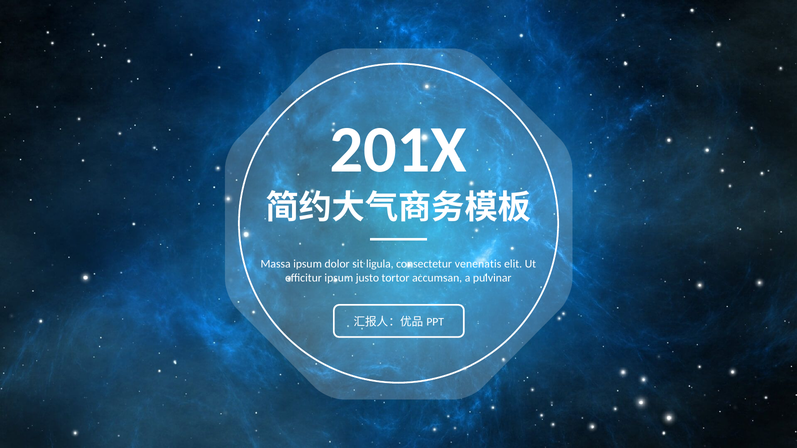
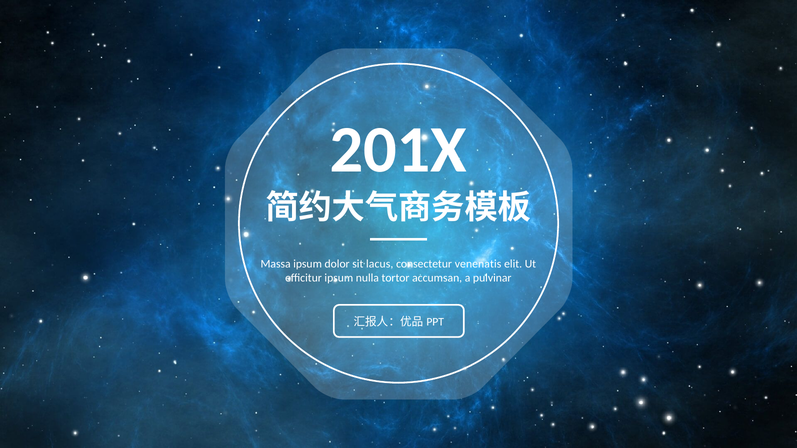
ligula: ligula -> lacus
justo: justo -> nulla
